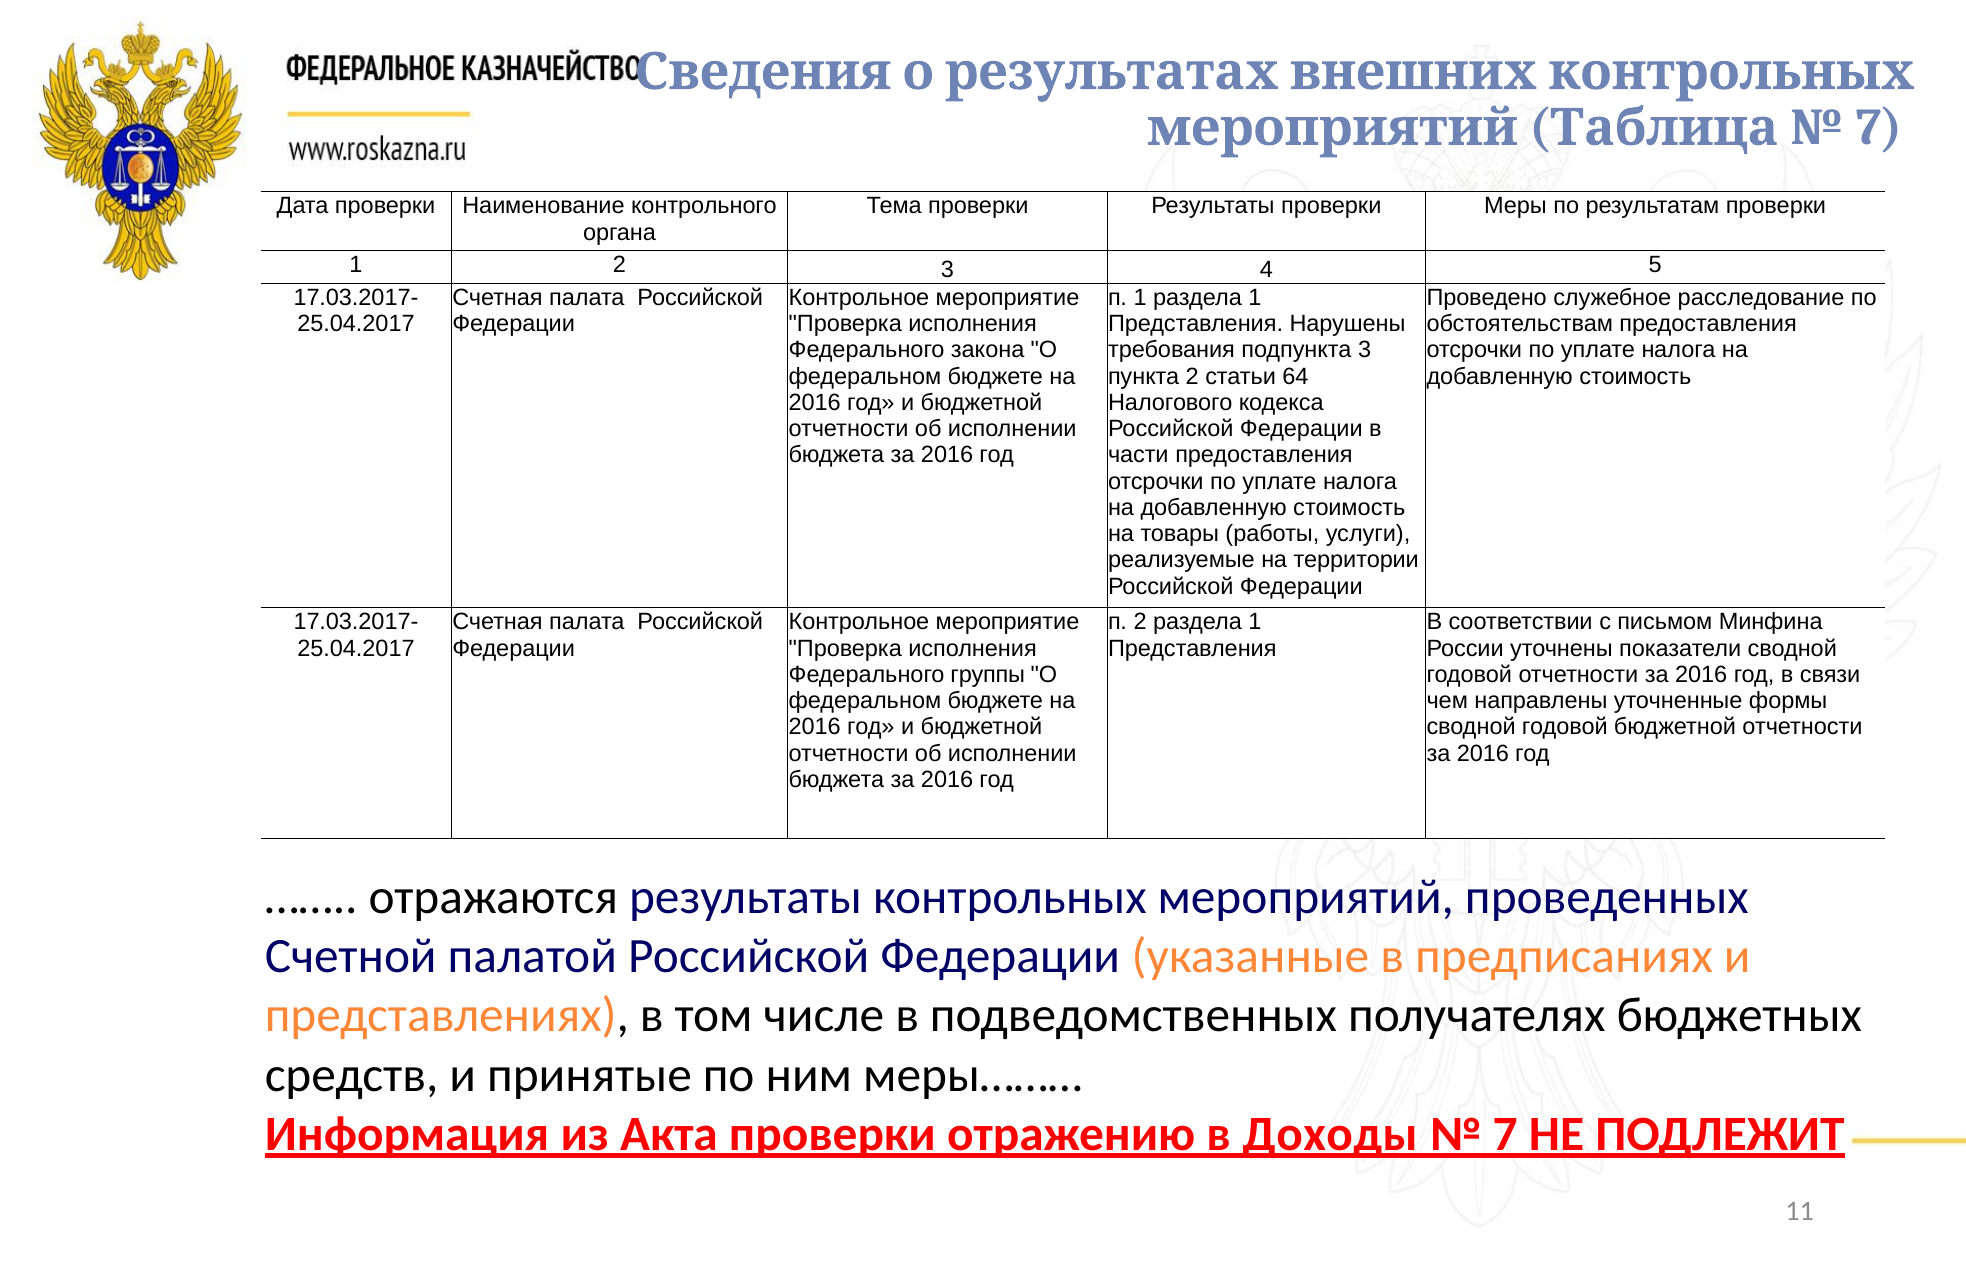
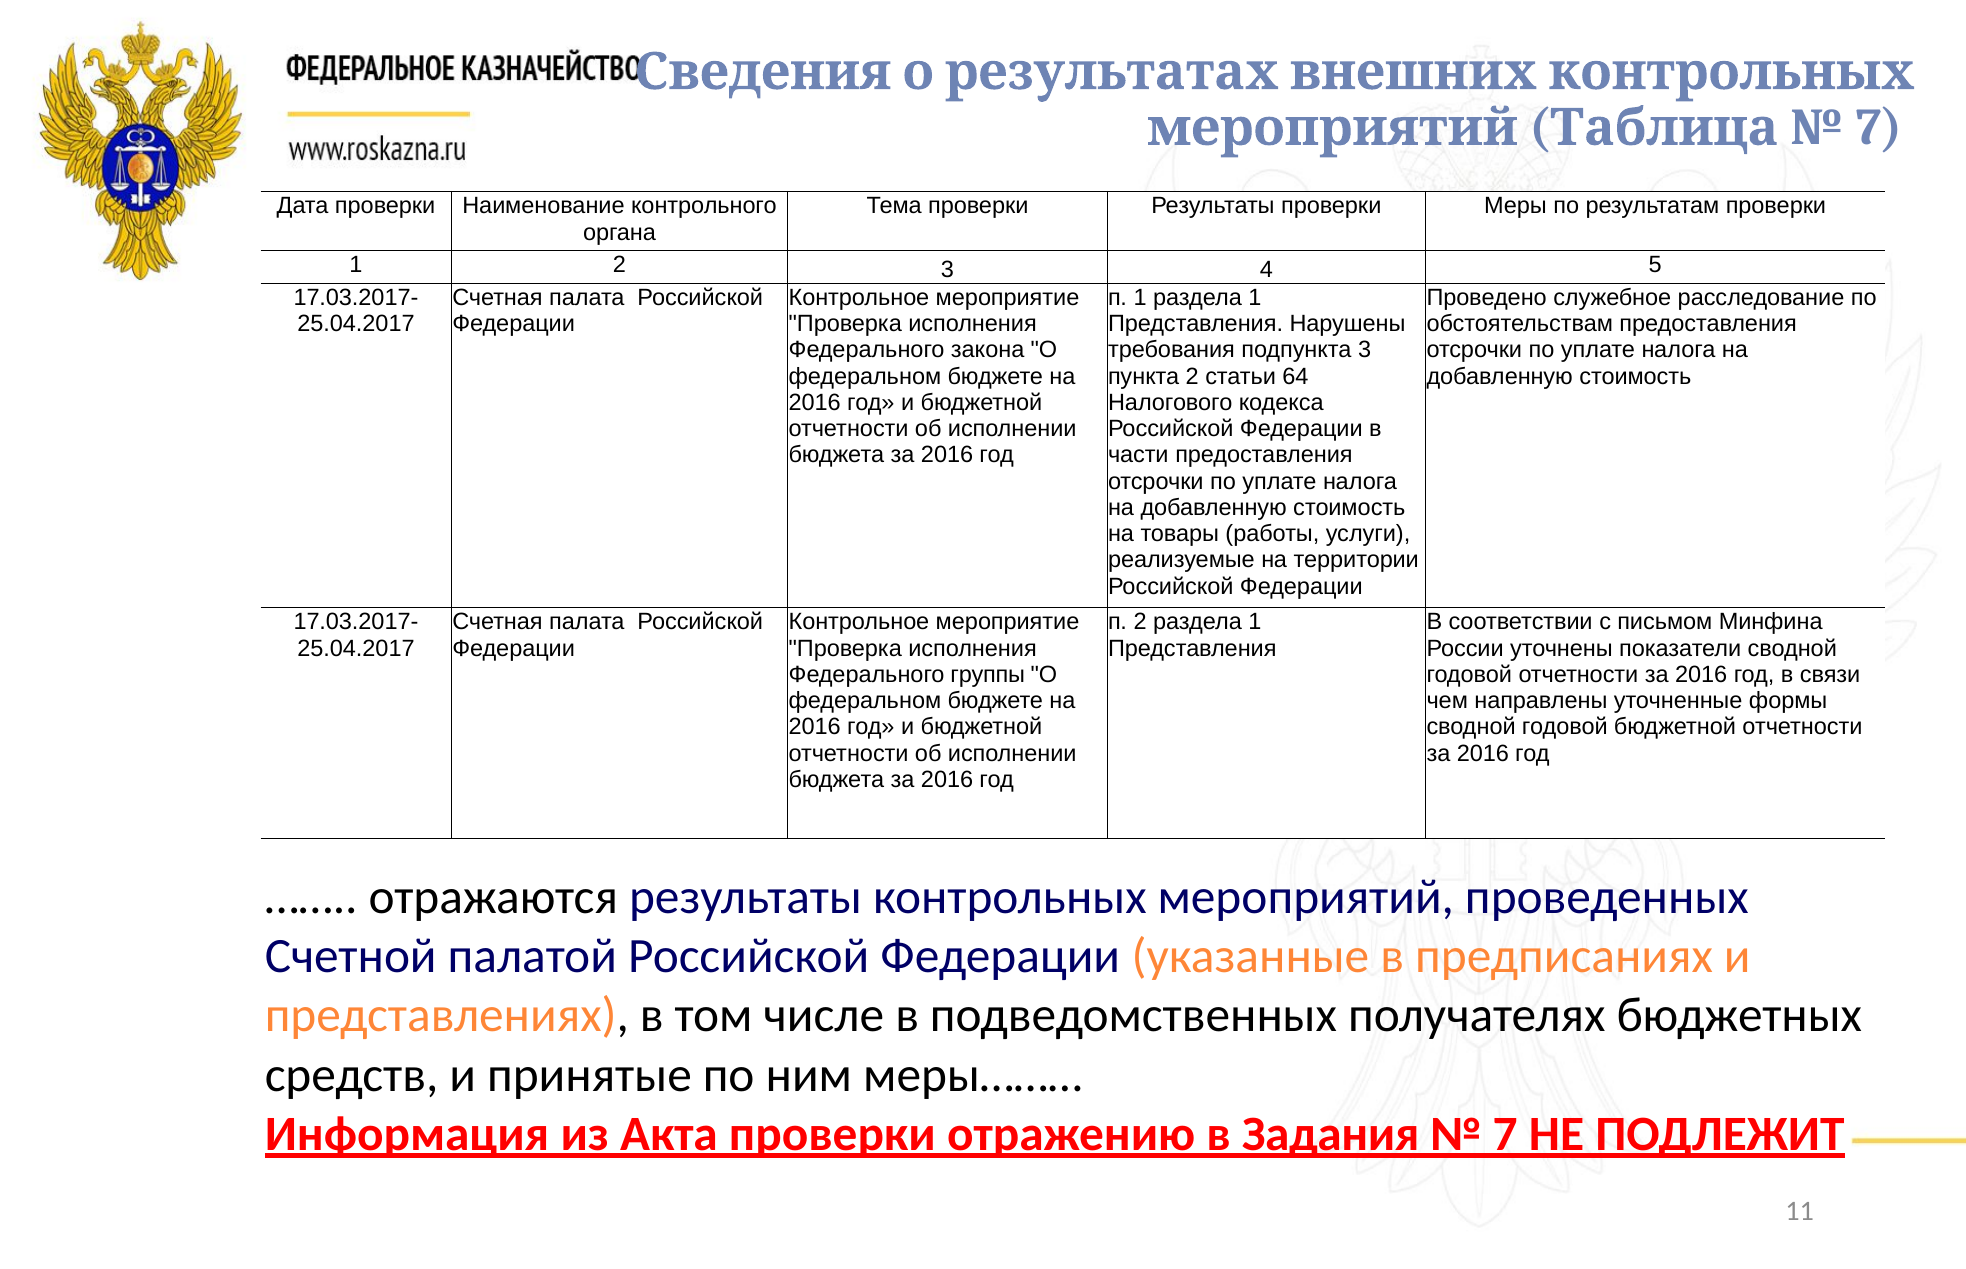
Доходы: Доходы -> Задания
